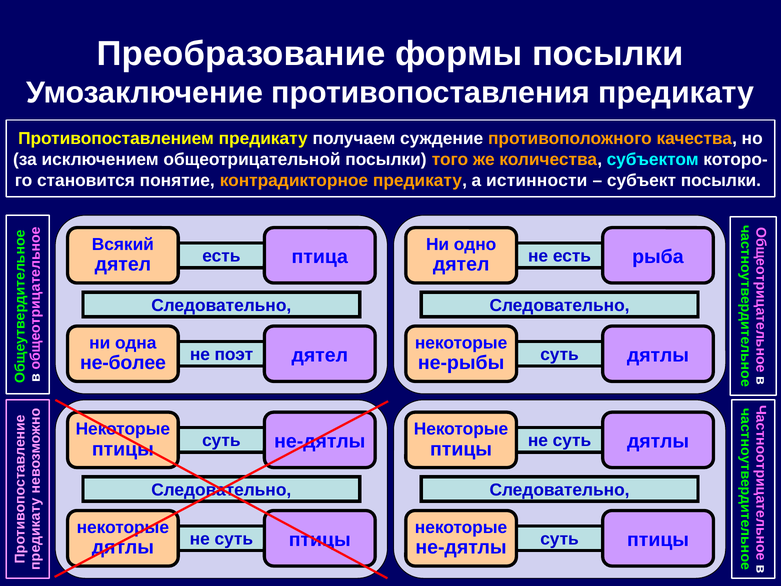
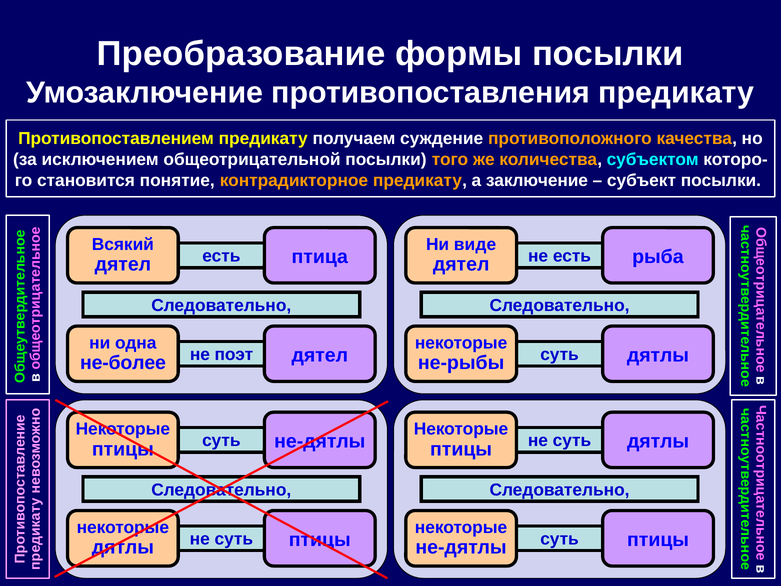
истинности: истинности -> заключение
одно: одно -> виде
